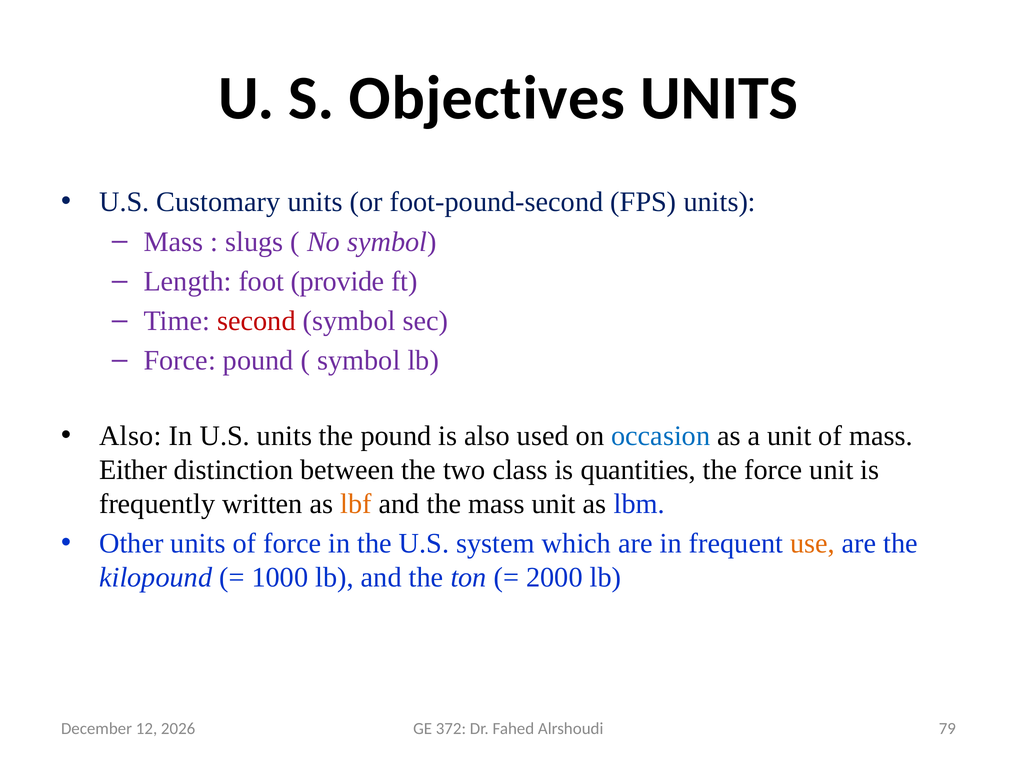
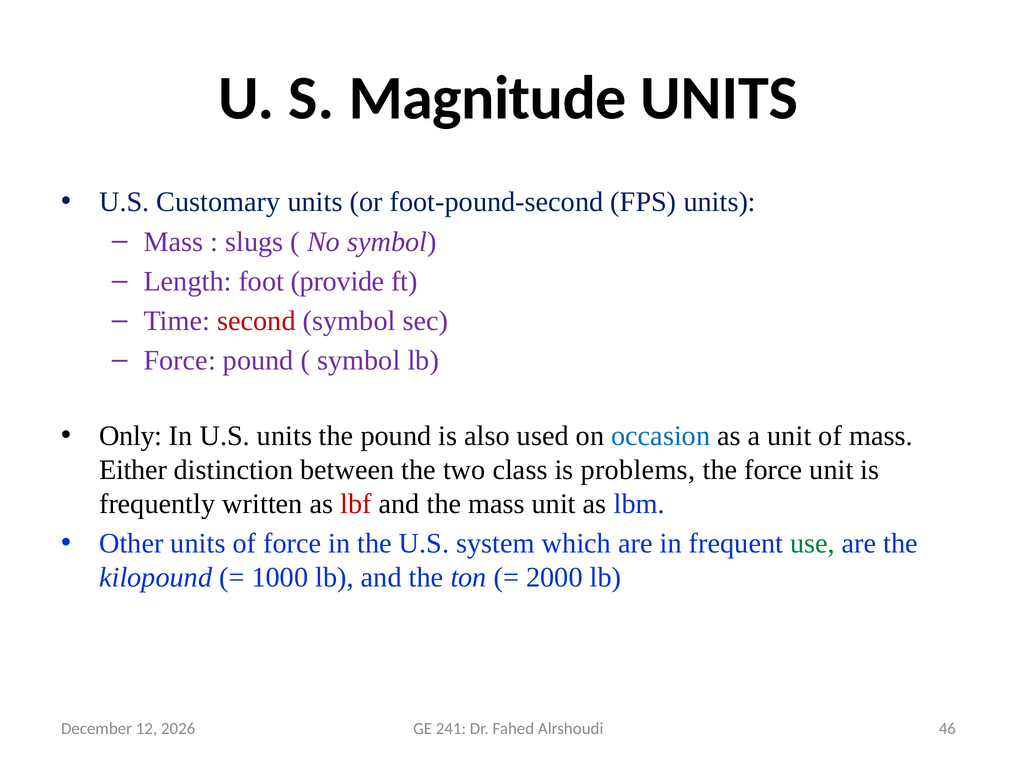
Objectives: Objectives -> Magnitude
Also at (130, 436): Also -> Only
quantities: quantities -> problems
lbf colour: orange -> red
use colour: orange -> green
79: 79 -> 46
372: 372 -> 241
